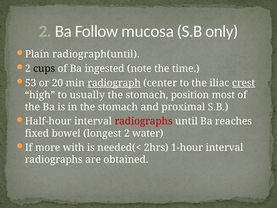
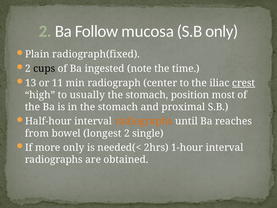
radiograph(until: radiograph(until -> radiograph(fixed
53: 53 -> 13
20: 20 -> 11
radiograph underline: present -> none
radiographs at (144, 121) colour: red -> orange
fixed: fixed -> from
water: water -> single
more with: with -> only
